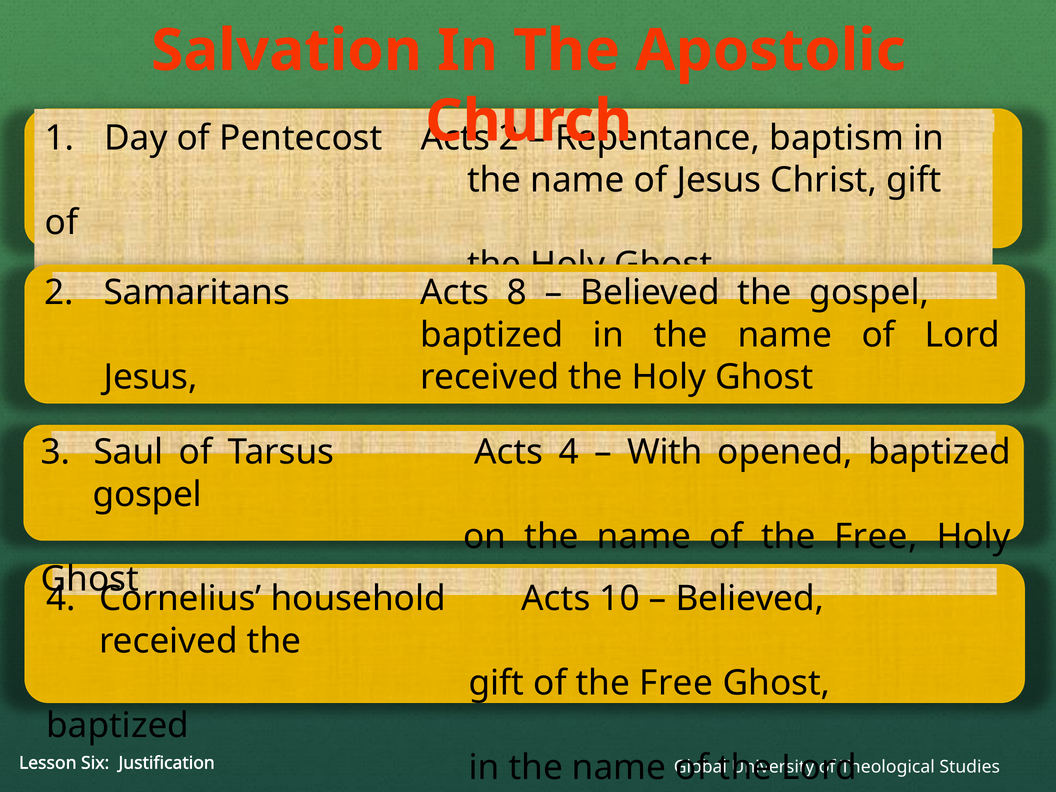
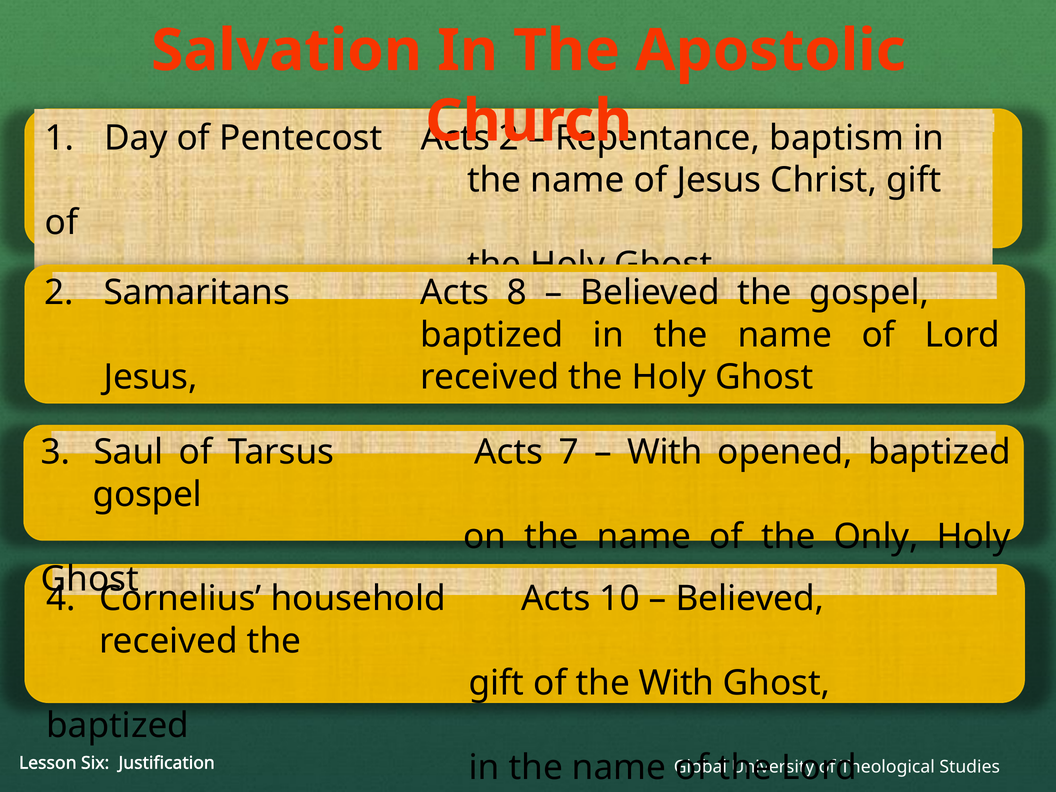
Acts 4: 4 -> 7
name of the Free: Free -> Only
gift of the Free: Free -> With
